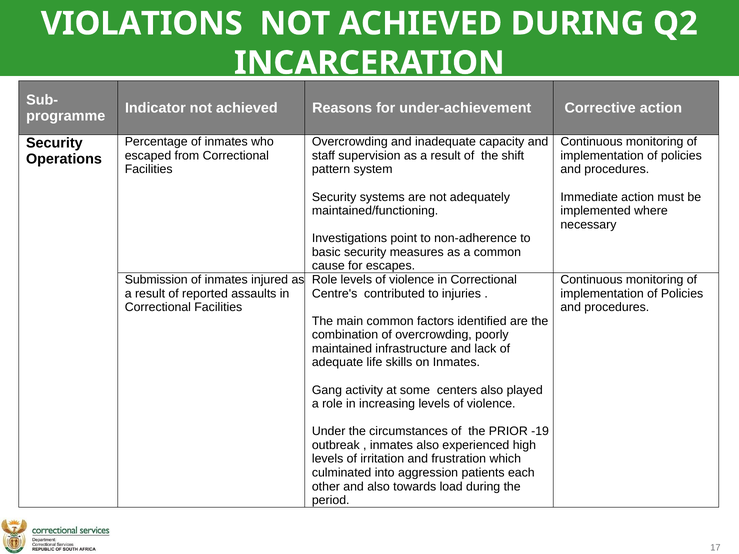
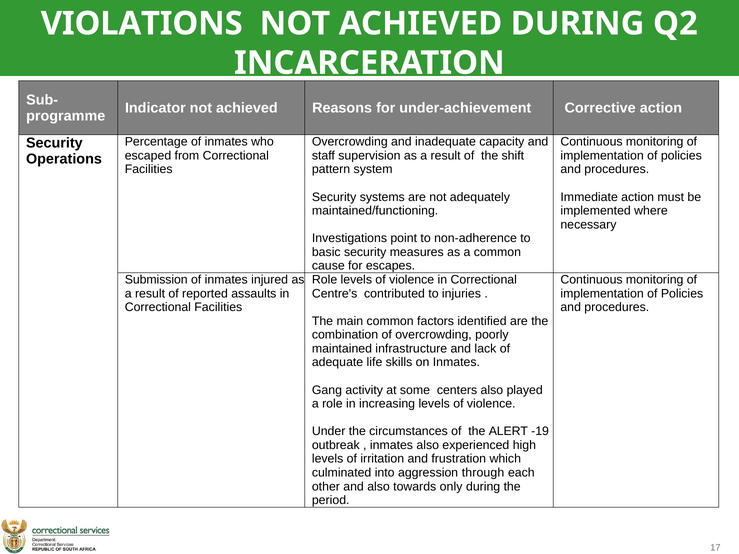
PRIOR: PRIOR -> ALERT
patients: patients -> through
load: load -> only
